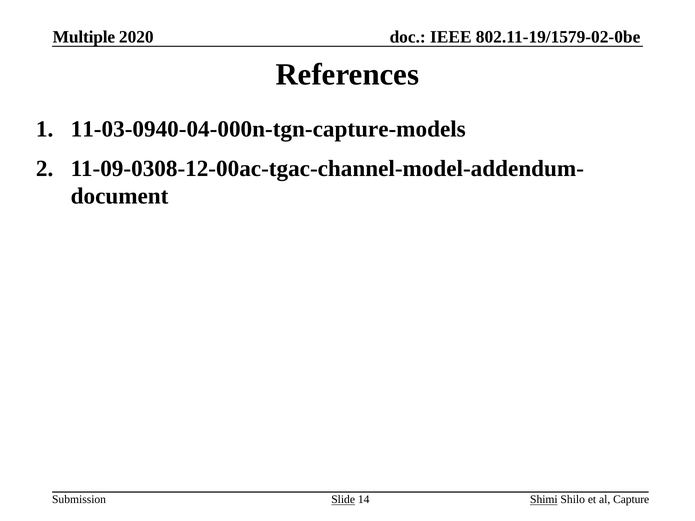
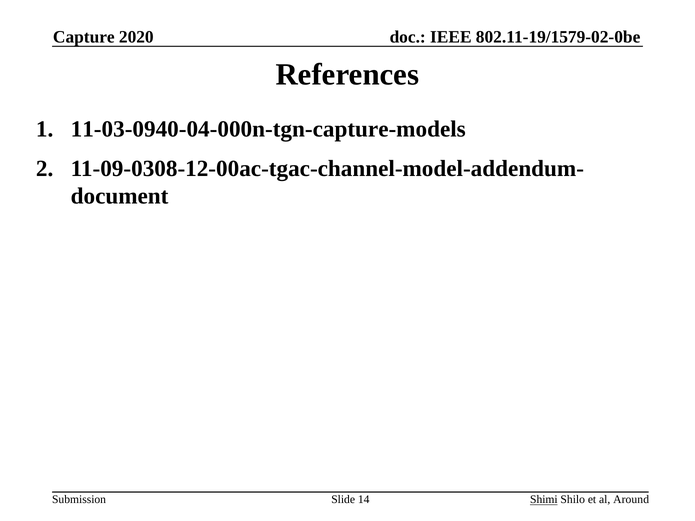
Multiple: Multiple -> Capture
Slide underline: present -> none
Capture: Capture -> Around
